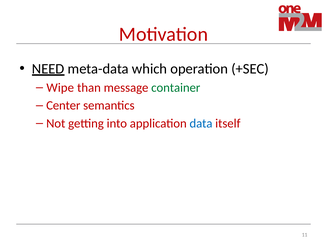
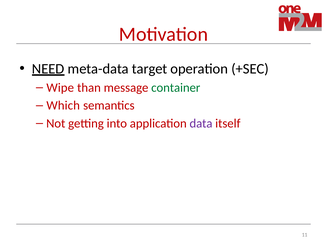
which: which -> target
Center: Center -> Which
data colour: blue -> purple
